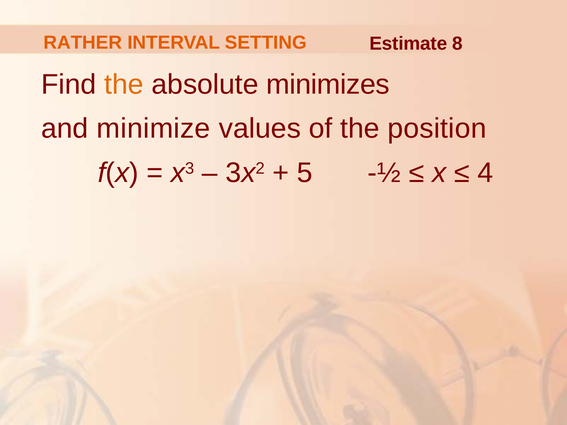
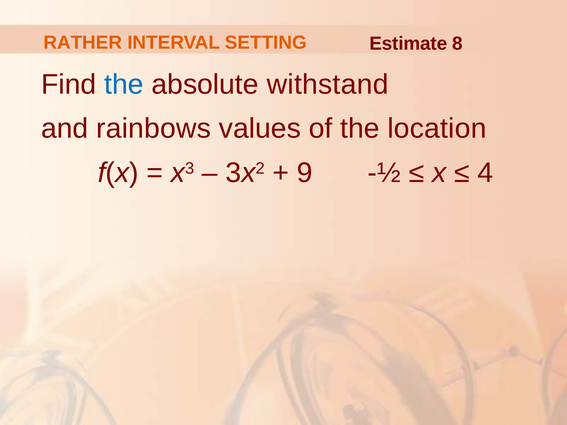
the at (124, 84) colour: orange -> blue
minimizes: minimizes -> withstand
minimize: minimize -> rainbows
position: position -> location
5: 5 -> 9
